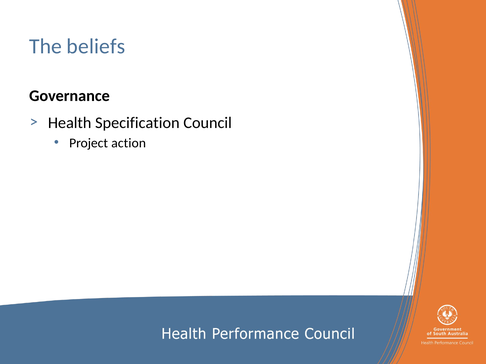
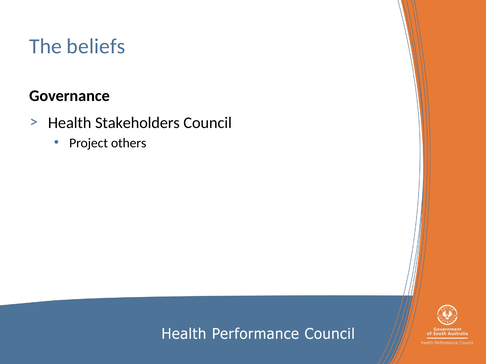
Specification: Specification -> Stakeholders
action: action -> others
